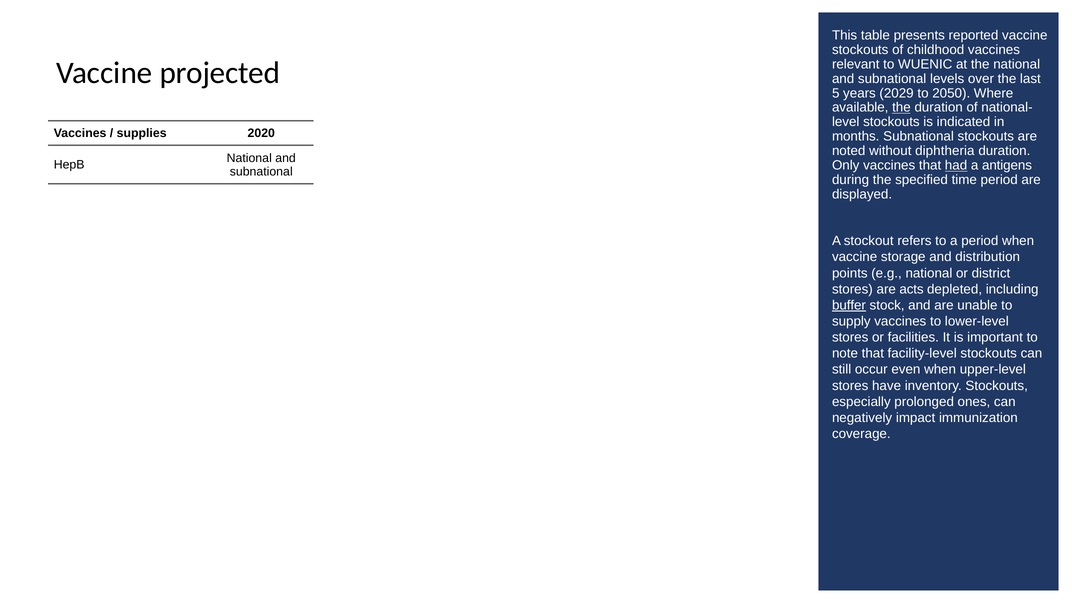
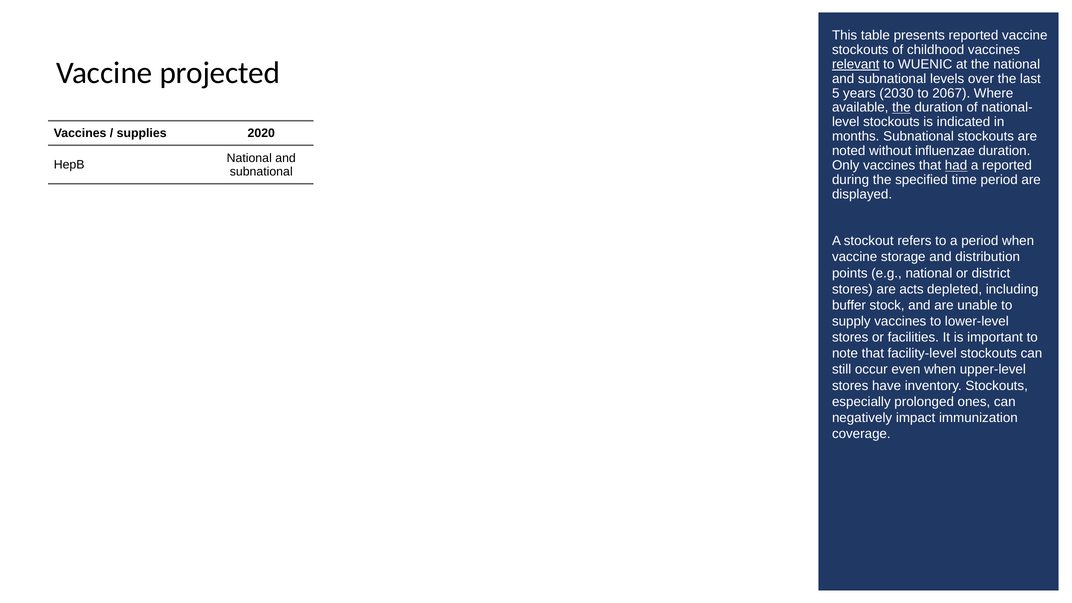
relevant underline: none -> present
2029: 2029 -> 2030
2050: 2050 -> 2067
diphtheria: diphtheria -> influenzae
a antigens: antigens -> reported
buffer underline: present -> none
